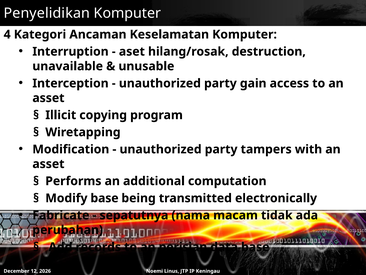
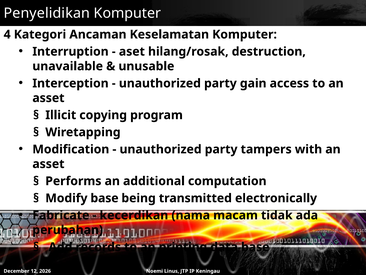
sepatutnya: sepatutnya -> kecerdikan
perisian: perisian -> printing
